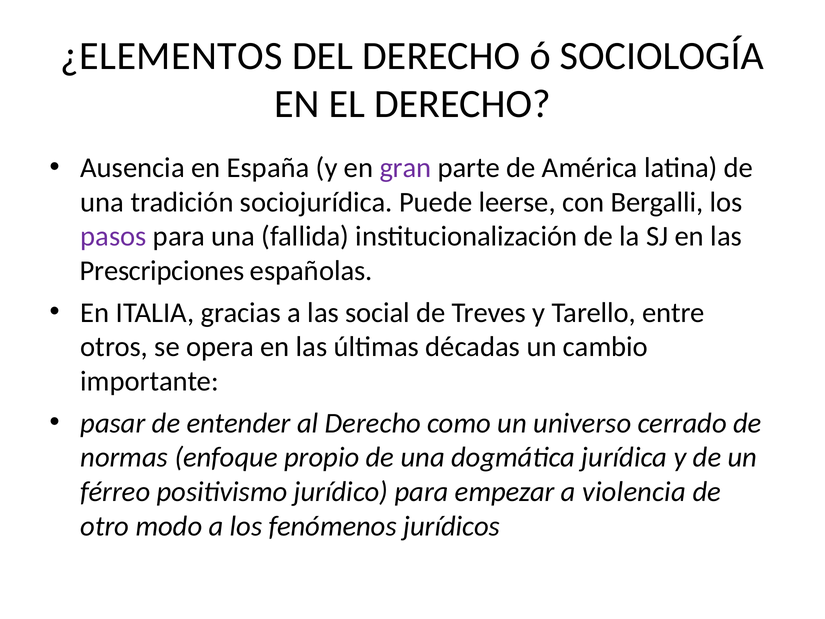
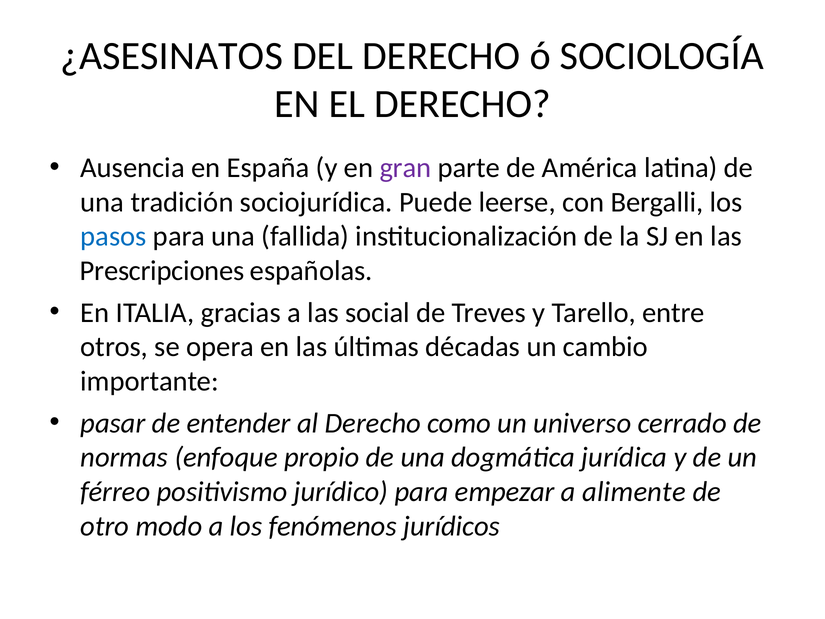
¿ELEMENTOS: ¿ELEMENTOS -> ¿ASESINATOS
pasos colour: purple -> blue
violencia: violencia -> alimente
